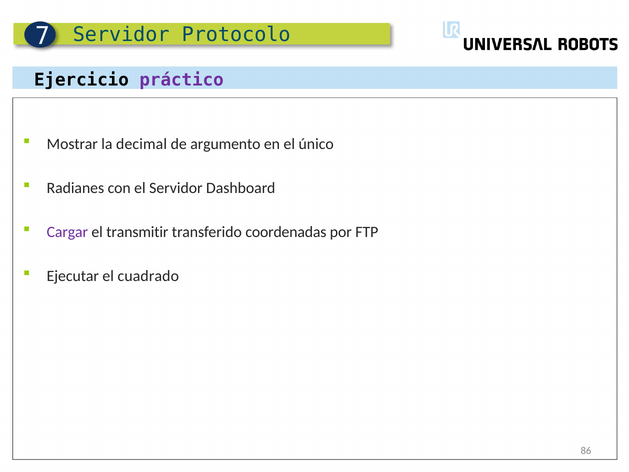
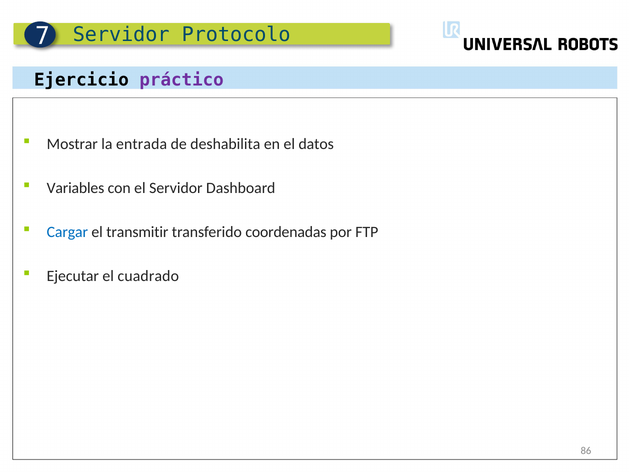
decimal: decimal -> entrada
argumento: argumento -> deshabilita
único: único -> datos
Radianes: Radianes -> Variables
Cargar colour: purple -> blue
